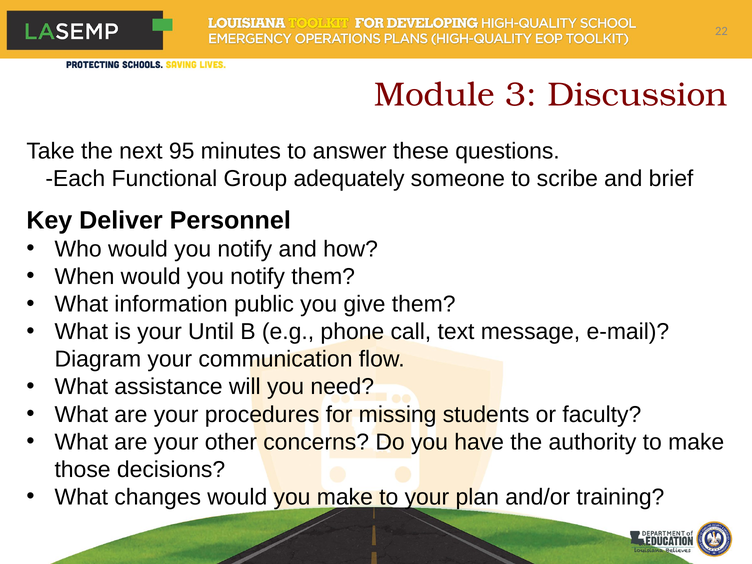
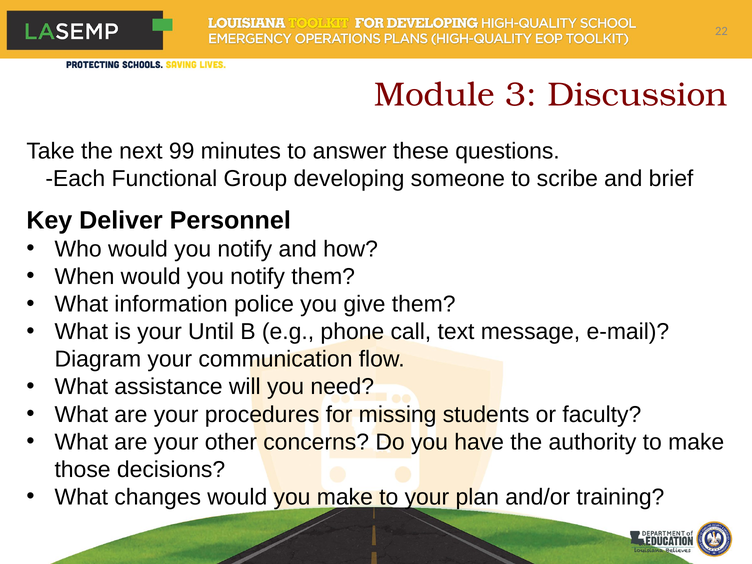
95: 95 -> 99
adequately: adequately -> developing
public: public -> police
